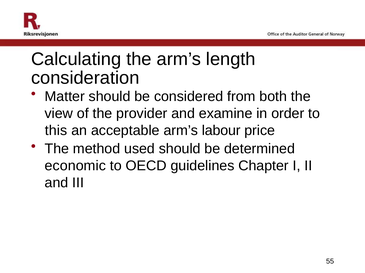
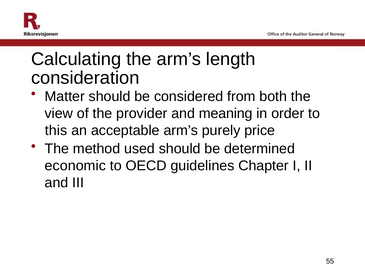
examine: examine -> meaning
labour: labour -> purely
